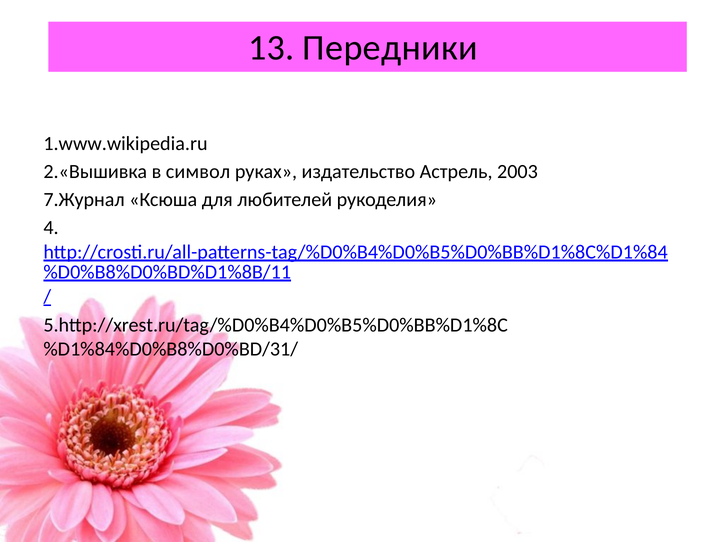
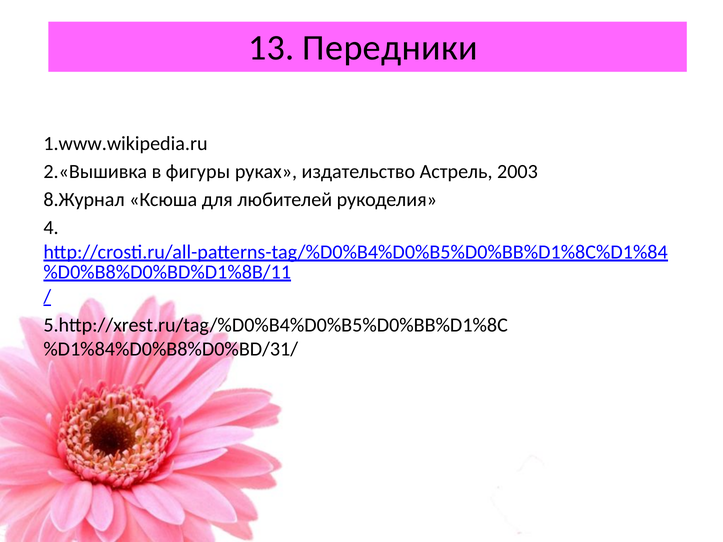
символ: символ -> фигуры
7.Журнал: 7.Журнал -> 8.Журнал
